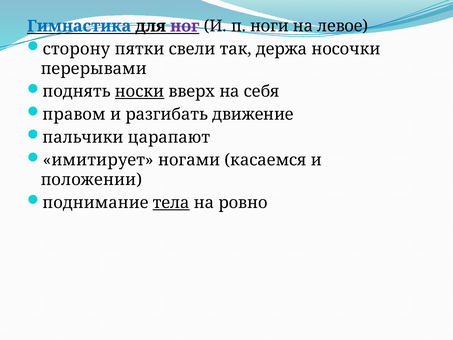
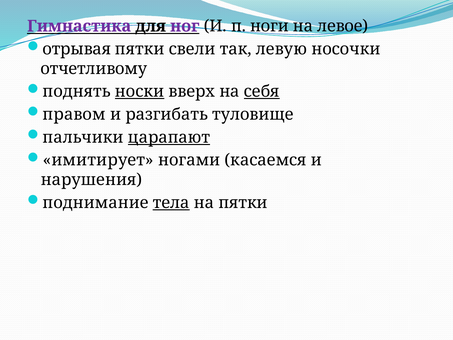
Гимнастика colour: blue -> purple
сторону: сторону -> отрывая
держа: держа -> левую
перерывами: перерывами -> отчетливому
себя underline: none -> present
движение: движение -> туловище
царапают underline: none -> present
положении: положении -> нарушения
на ровно: ровно -> пятки
